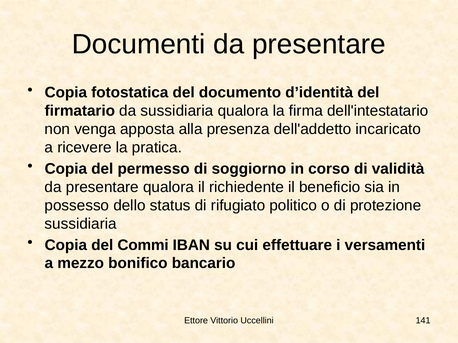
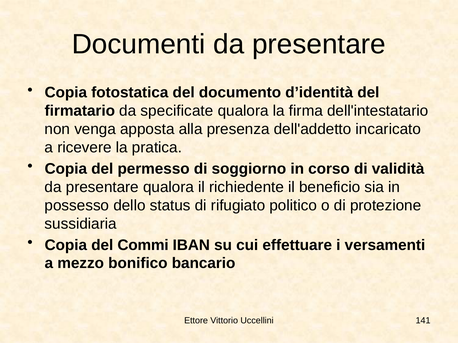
da sussidiaria: sussidiaria -> specificate
